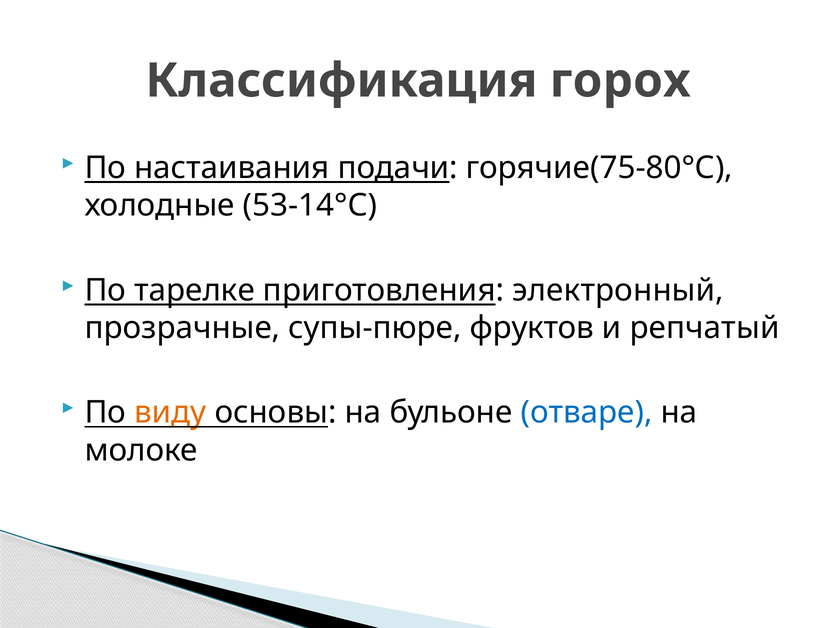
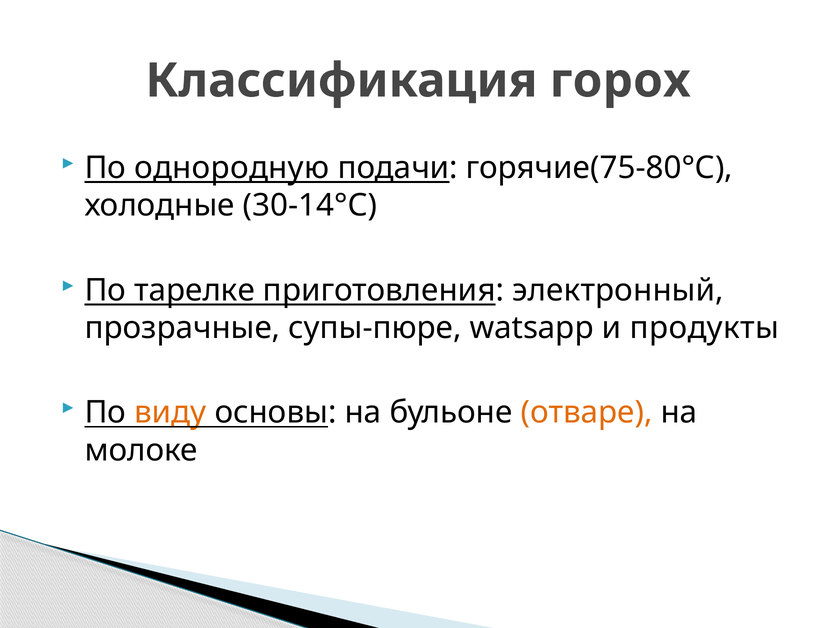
настаивания: настаивания -> однородную
53-14°С: 53-14°С -> 30-14°С
фруктов: фруктов -> watsapp
репчатый: репчатый -> продукты
отваре colour: blue -> orange
